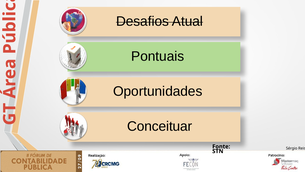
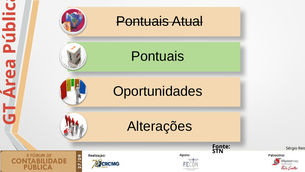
Desafios at (142, 21): Desafios -> Pontuais
Conceituar: Conceituar -> Alterações
